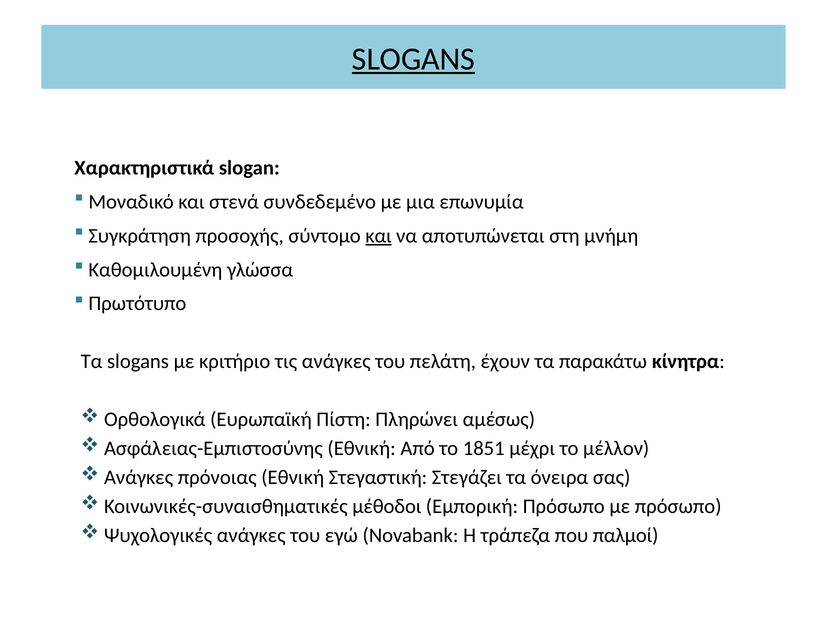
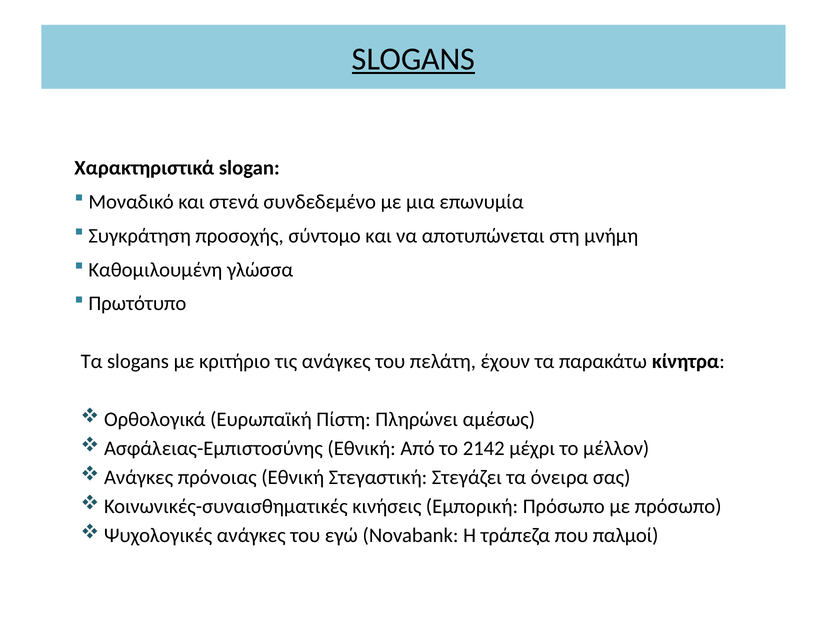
και at (379, 235) underline: present -> none
1851: 1851 -> 2142
μέθοδοι: μέθοδοι -> κινήσεις
